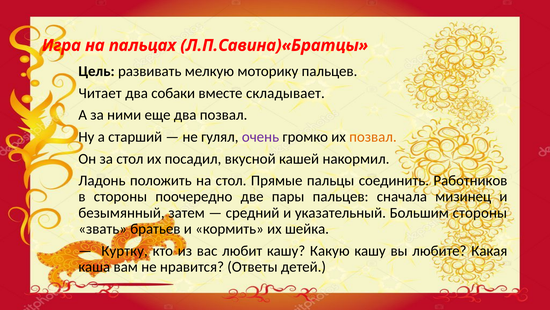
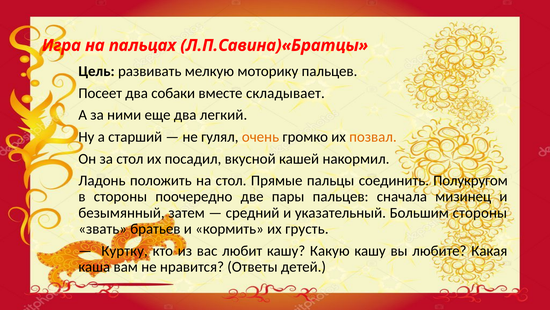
Читает: Читает -> Посеет
два позвал: позвал -> легкий
очень colour: purple -> orange
Работников: Работников -> Полукругом
шейка: шейка -> грусть
